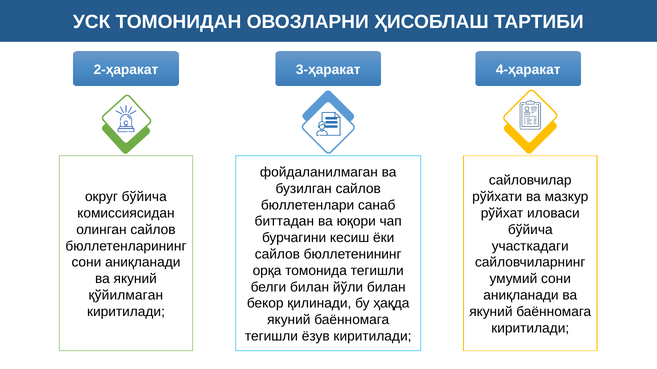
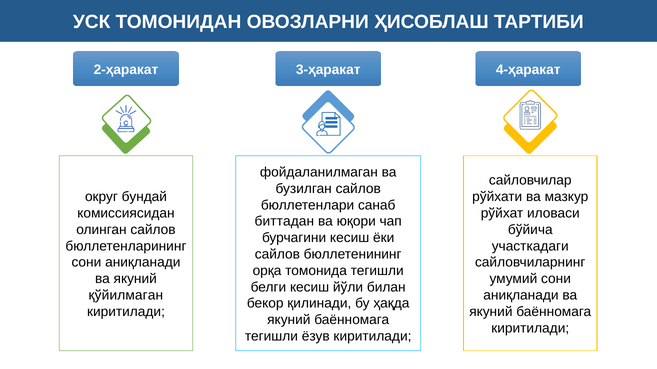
округ бўйича: бўйича -> бундай
белги билан: билан -> кесиш
